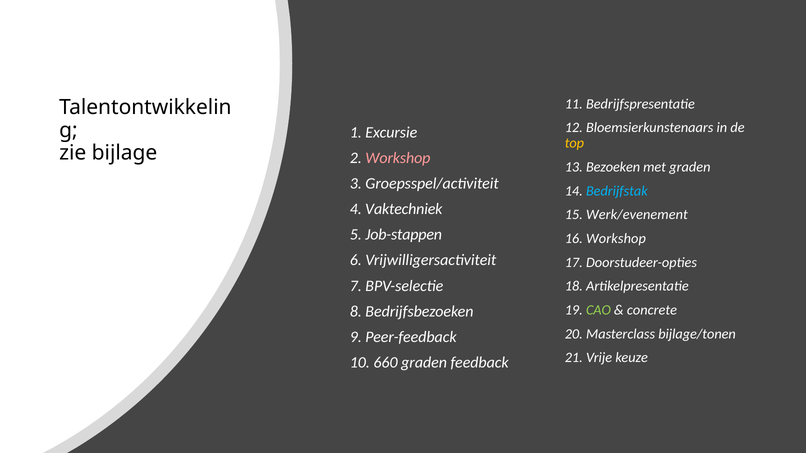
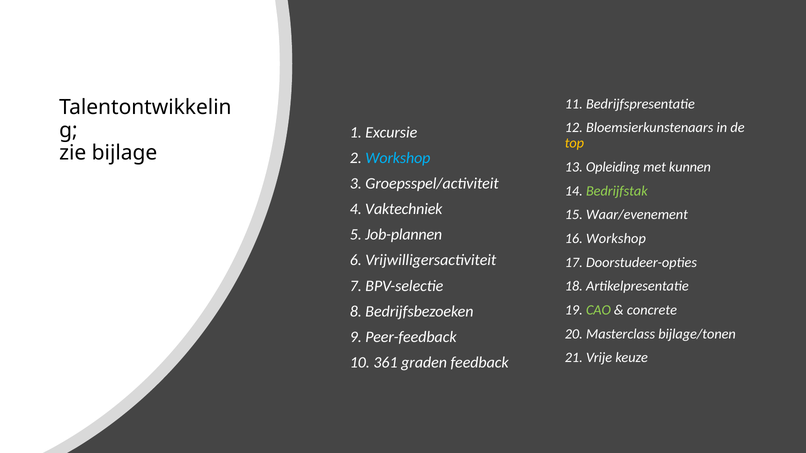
Workshop at (398, 158) colour: pink -> light blue
Bezoeken: Bezoeken -> Opleiding
met graden: graden -> kunnen
Bedrijfstak colour: light blue -> light green
Werk/evenement: Werk/evenement -> Waar/evenement
Job-stappen: Job-stappen -> Job-plannen
660: 660 -> 361
